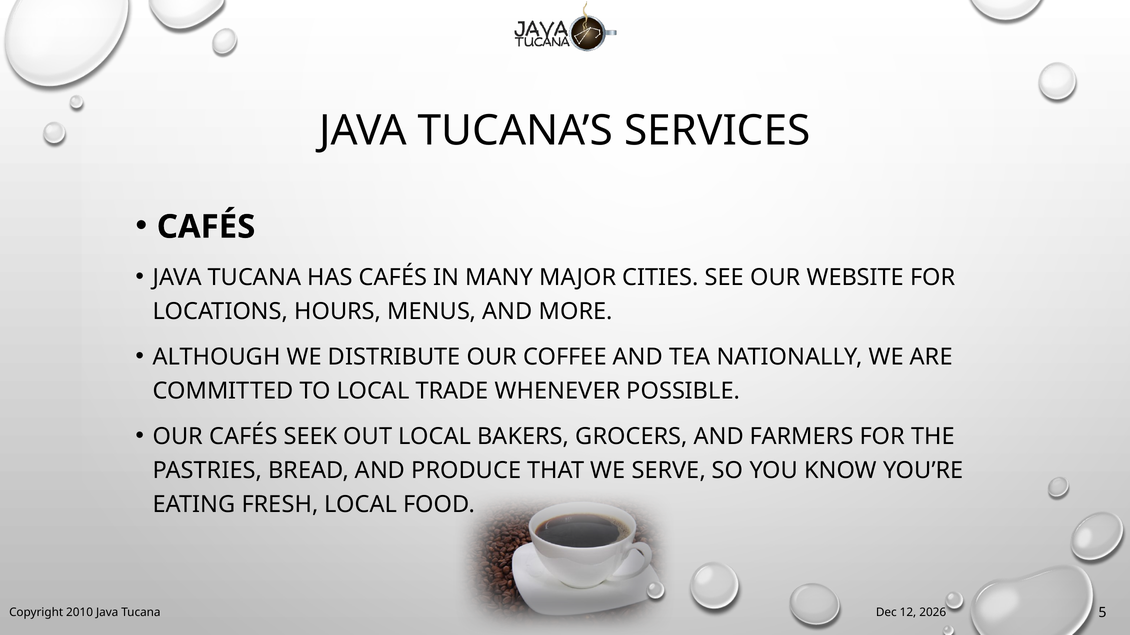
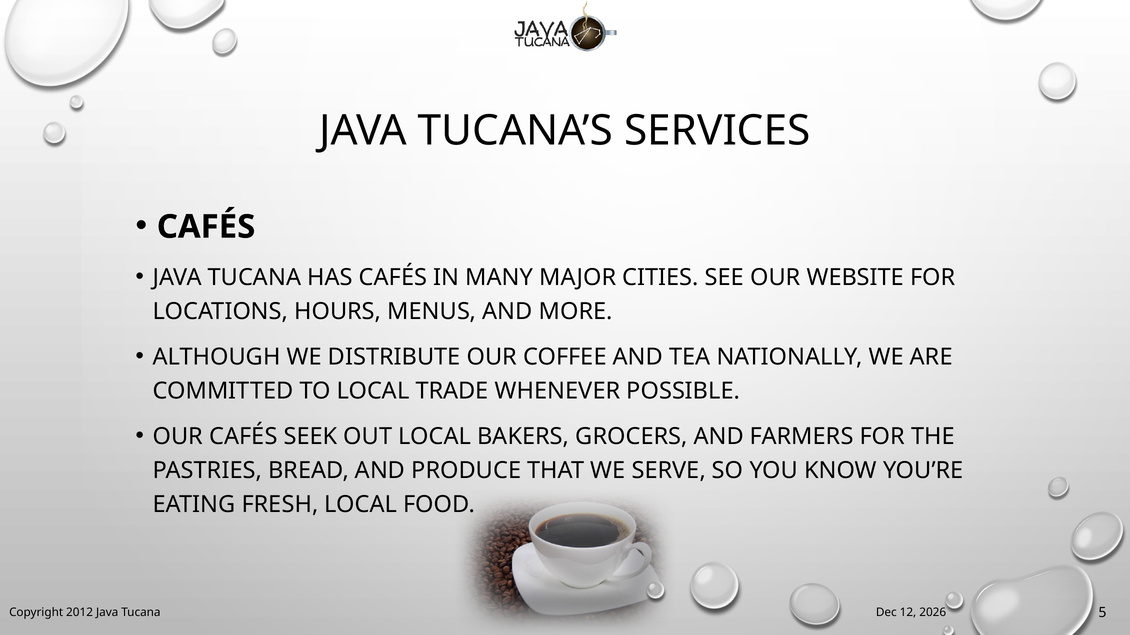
2010: 2010 -> 2012
